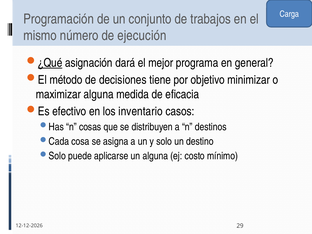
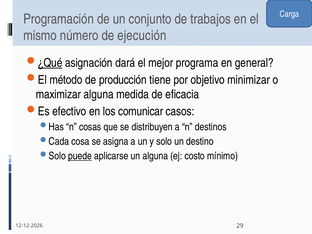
decisiones: decisiones -> producción
inventario: inventario -> comunicar
puede underline: none -> present
